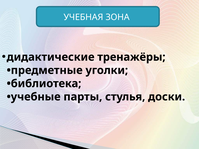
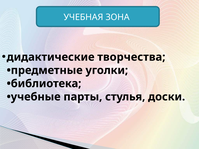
тренажёры: тренажёры -> творчества
